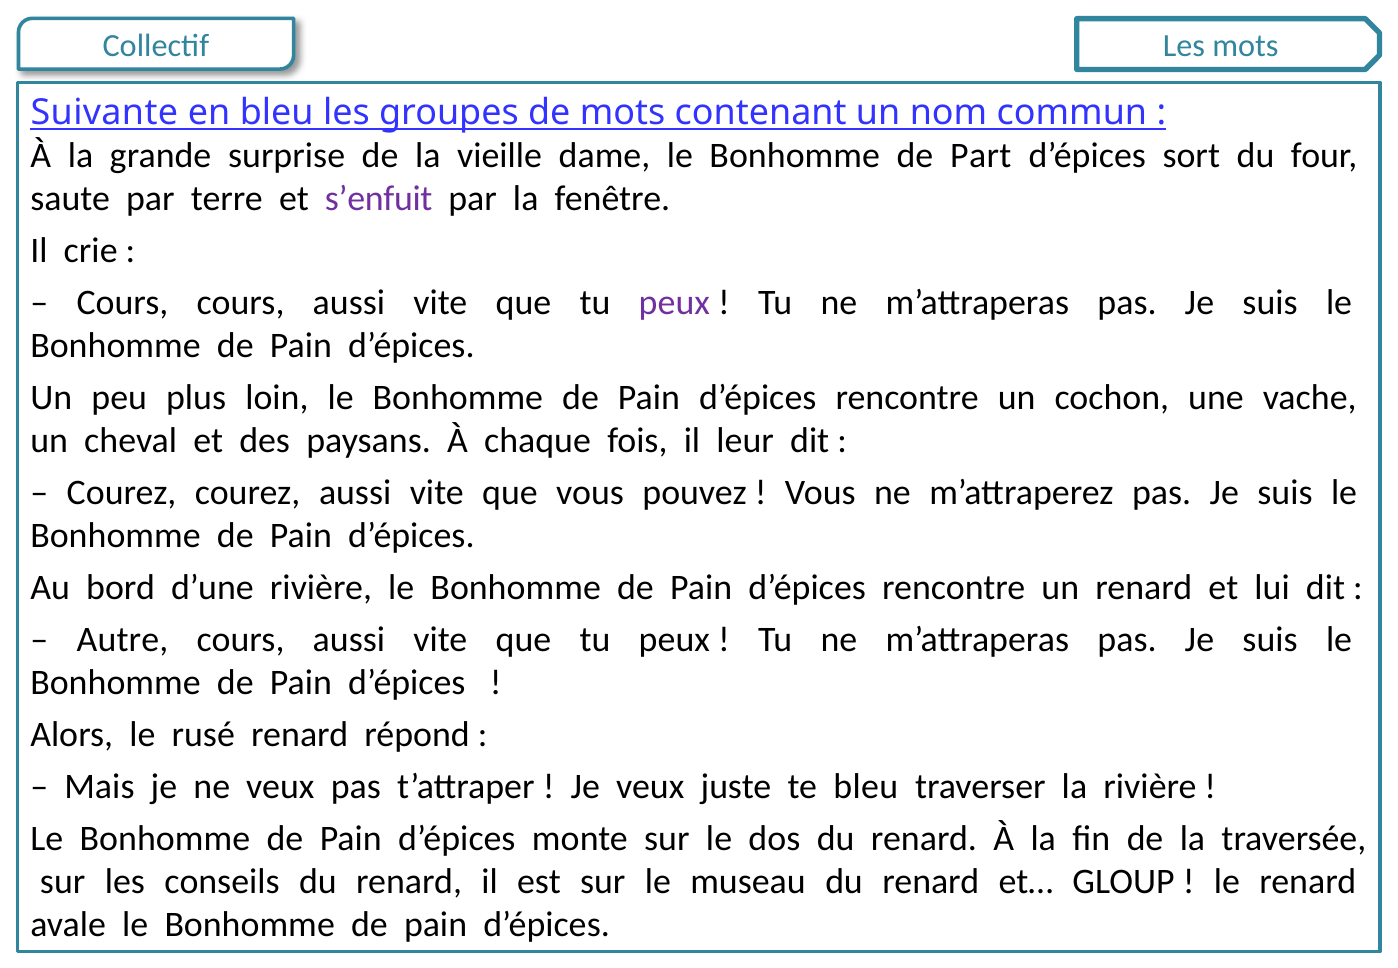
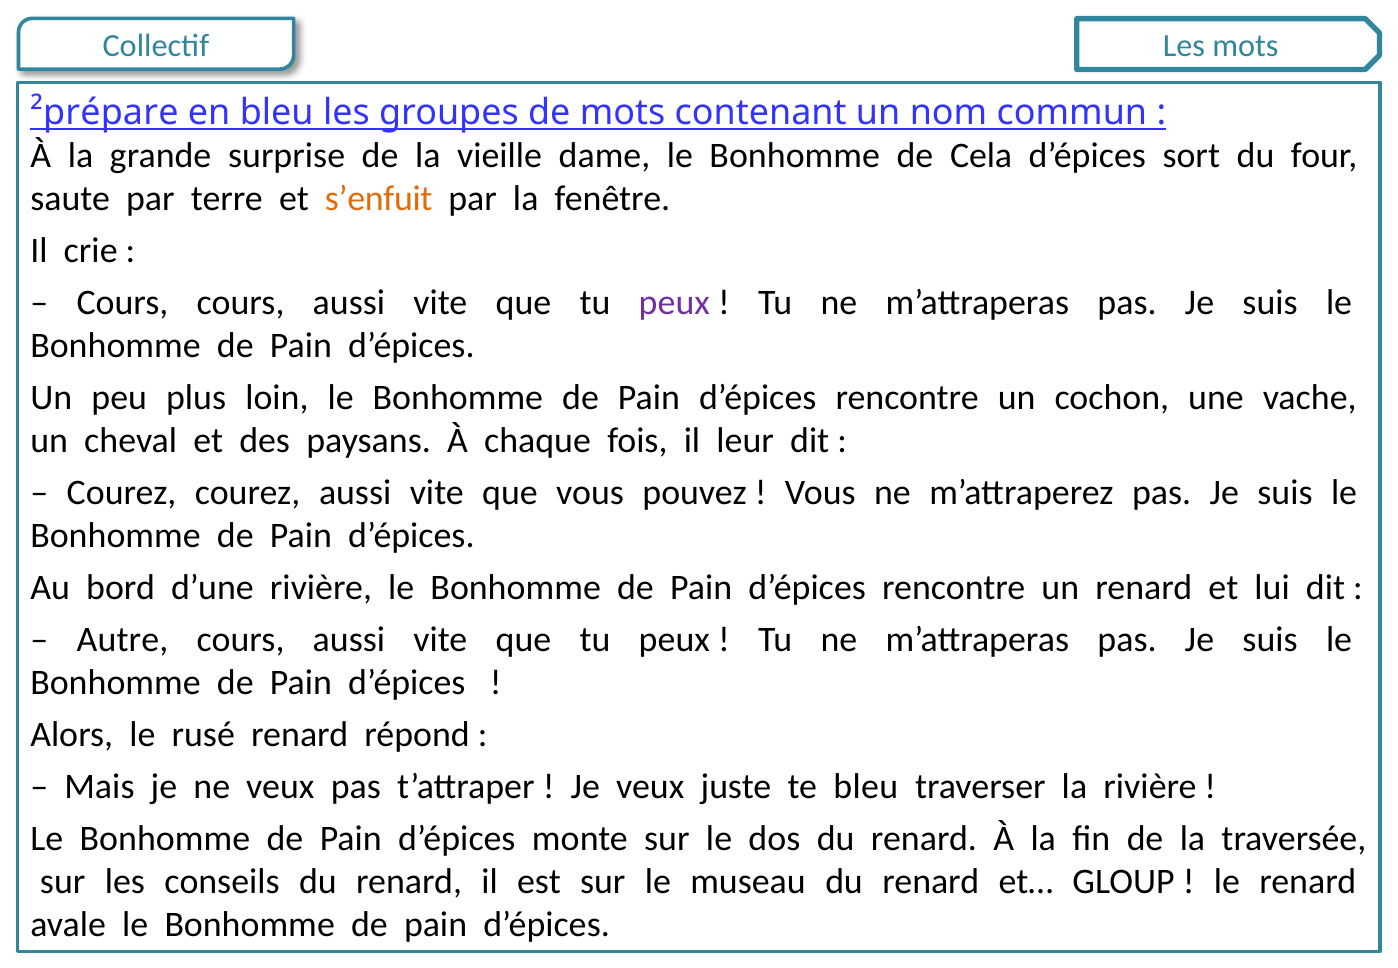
Suivante: Suivante -> ²prépare
Part: Part -> Cela
s’enfuit colour: purple -> orange
